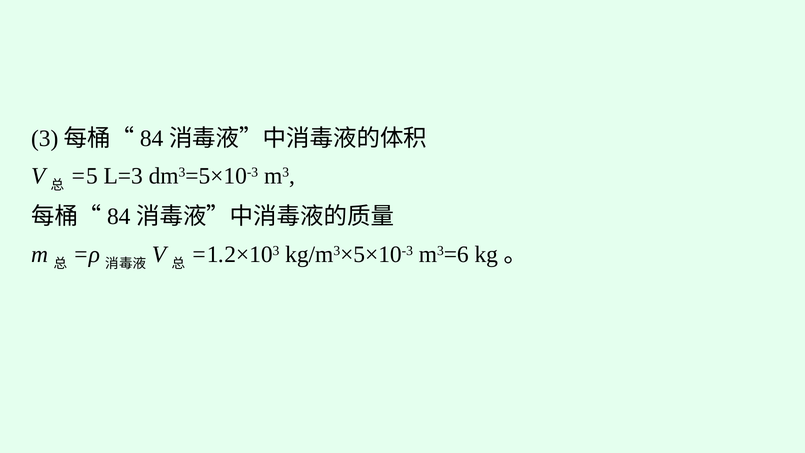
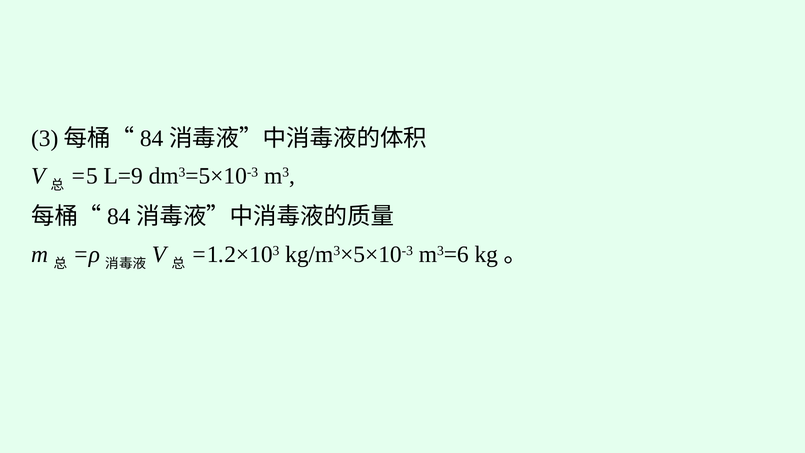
L=3: L=3 -> L=9
